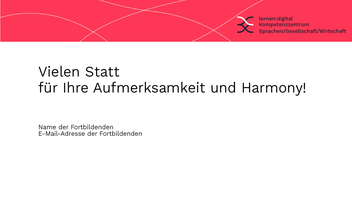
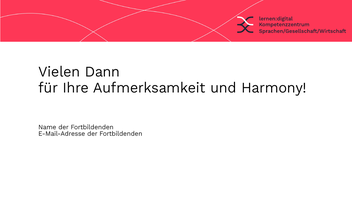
Statt: Statt -> Dann
